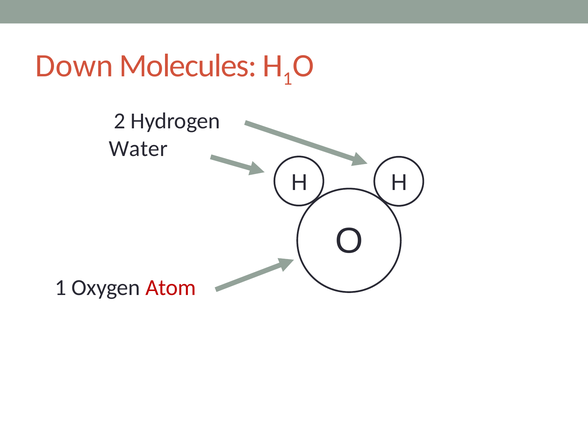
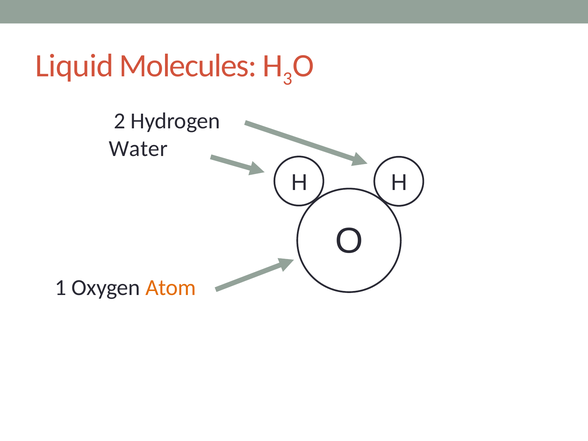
Down: Down -> Liquid
H 1: 1 -> 3
Atom colour: red -> orange
